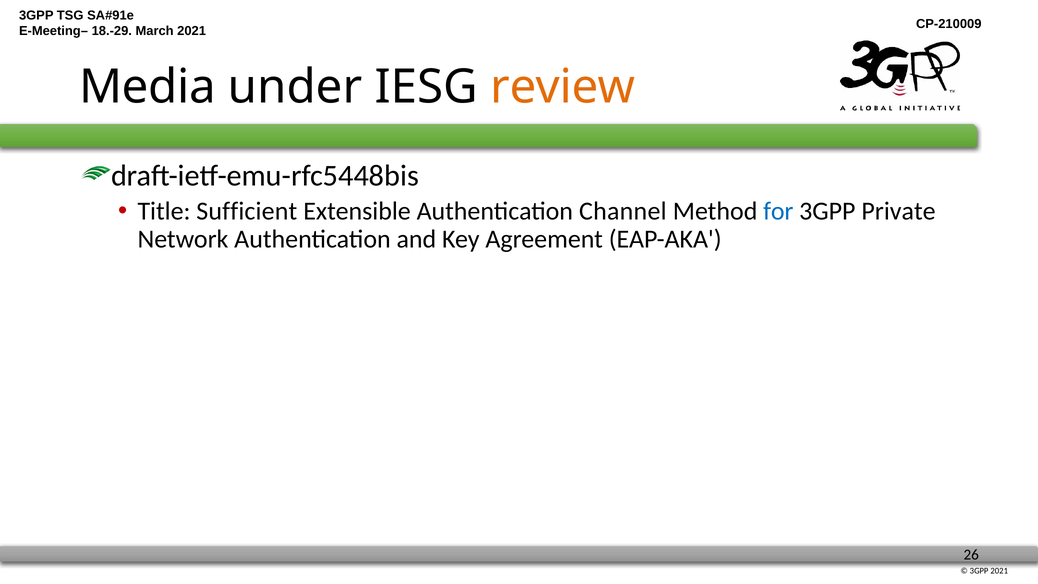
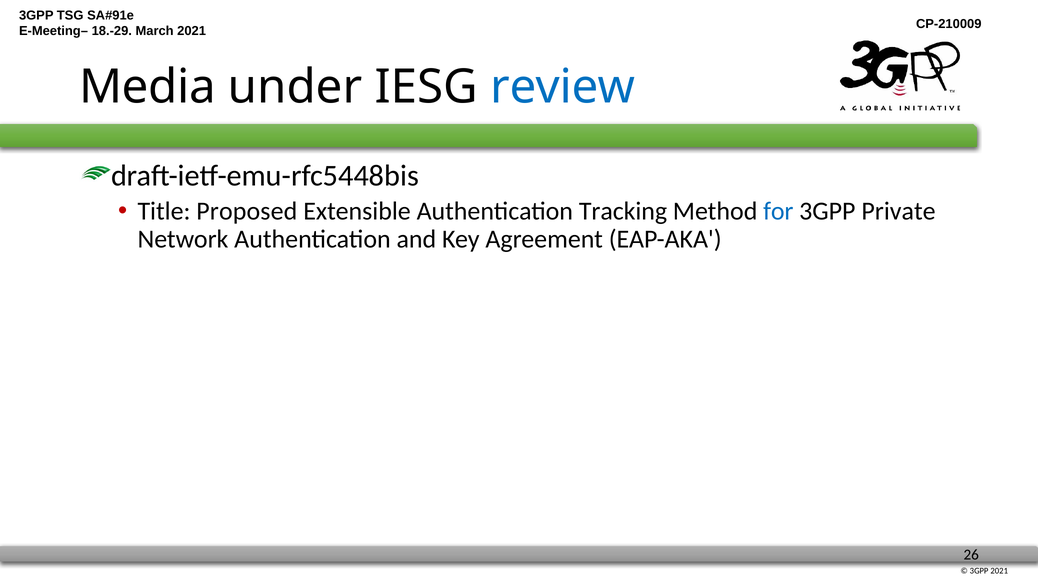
review colour: orange -> blue
Sufficient: Sufficient -> Proposed
Channel: Channel -> Tracking
